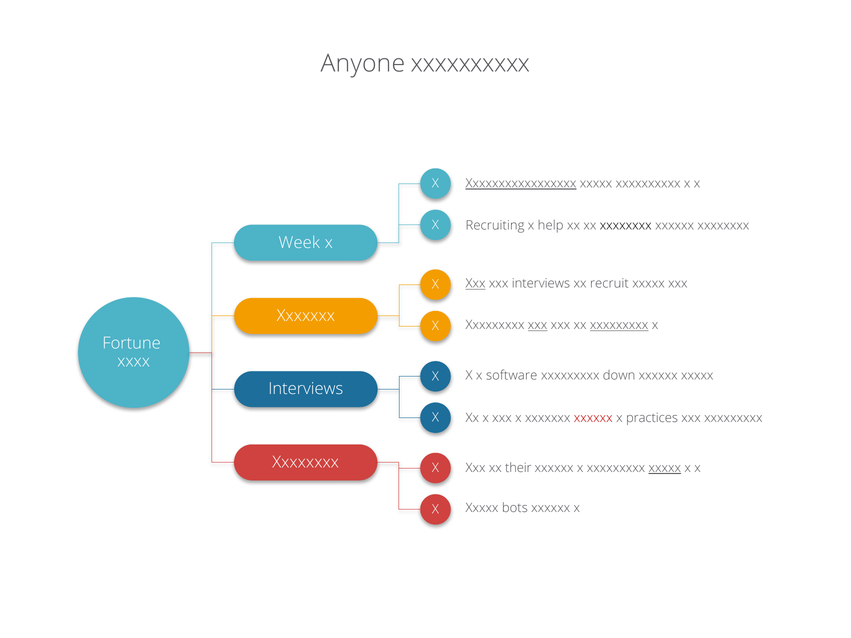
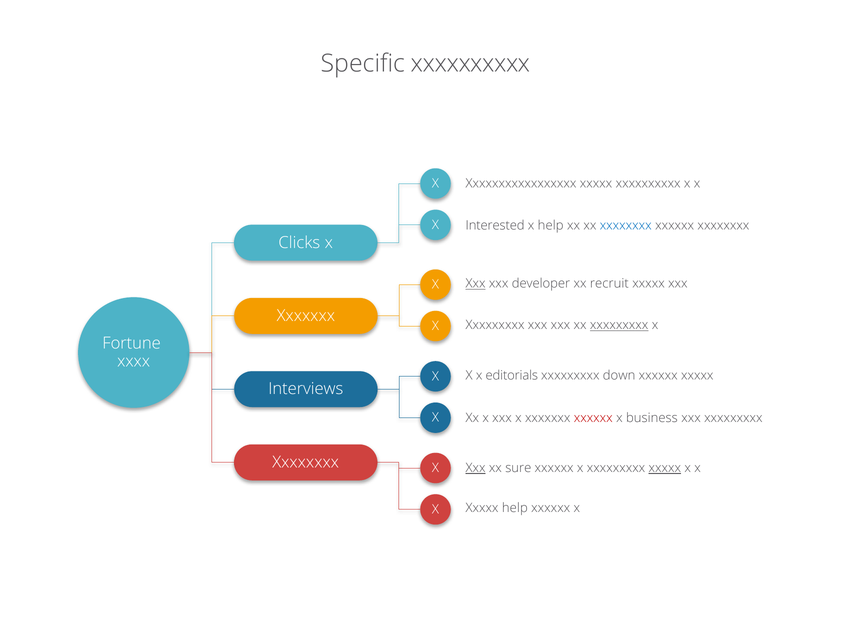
Anyone: Anyone -> Specific
Xxxxxxxxxxxxxxxxx underline: present -> none
Recruiting: Recruiting -> Interested
xxxxxxxx at (626, 226) colour: black -> blue
Week: Week -> Clicks
xxx interviews: interviews -> developer
xxx at (538, 325) underline: present -> none
software: software -> editorials
practices: practices -> business
Xxx at (476, 468) underline: none -> present
their: their -> sure
Xxxxx bots: bots -> help
